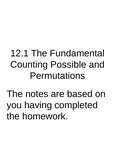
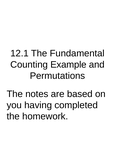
Possible: Possible -> Example
